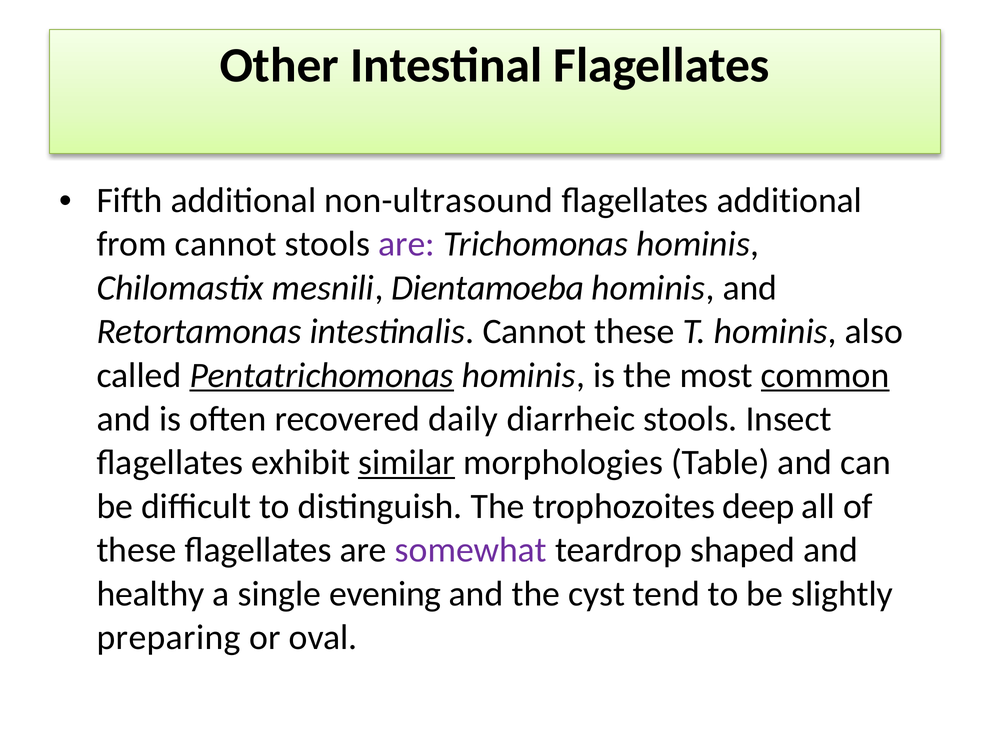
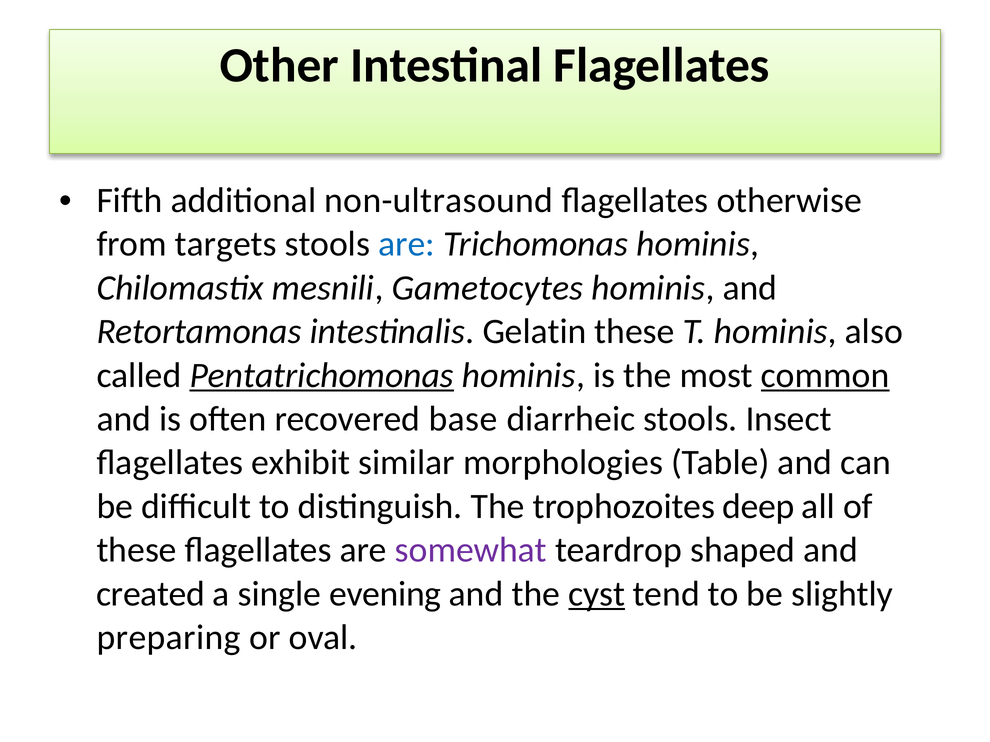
flagellates additional: additional -> otherwise
from cannot: cannot -> targets
are at (406, 244) colour: purple -> blue
Dientamoeba: Dientamoeba -> Gametocytes
intestinalis Cannot: Cannot -> Gelatin
daily: daily -> base
similar underline: present -> none
healthy: healthy -> created
cyst underline: none -> present
